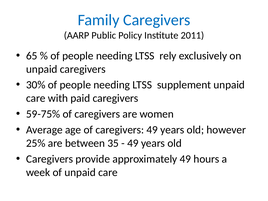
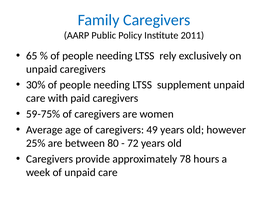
35: 35 -> 80
49 at (133, 143): 49 -> 72
approximately 49: 49 -> 78
